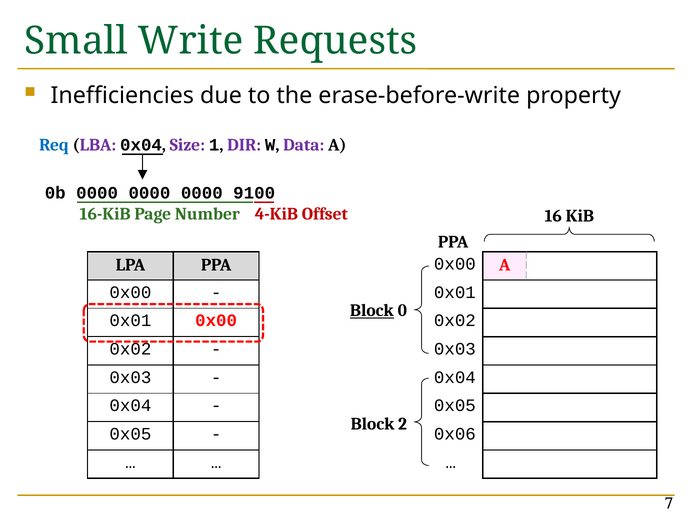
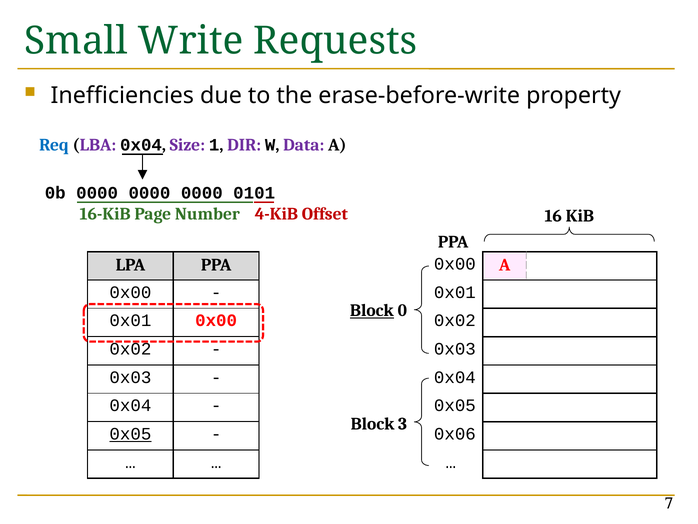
9100: 9100 -> 0101
2: 2 -> 3
0x05 at (130, 434) underline: none -> present
